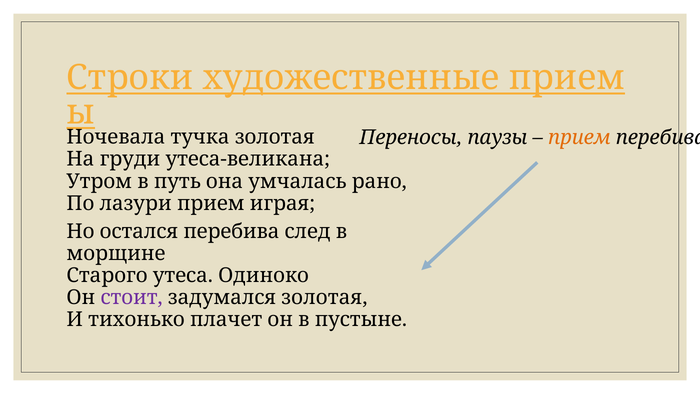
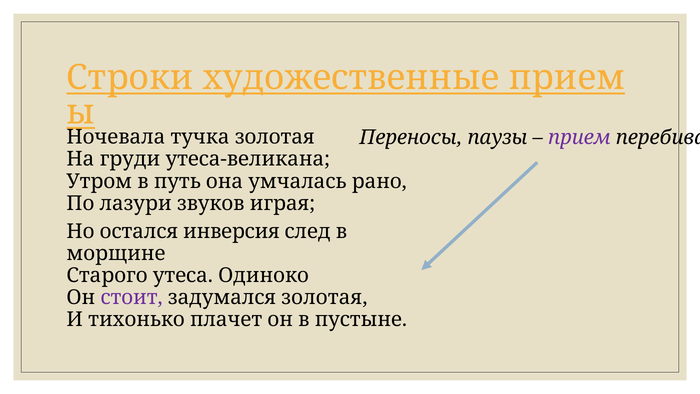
прием at (579, 137) colour: orange -> purple
лазури прием: прием -> звуков
остался перебива: перебива -> инверсия
